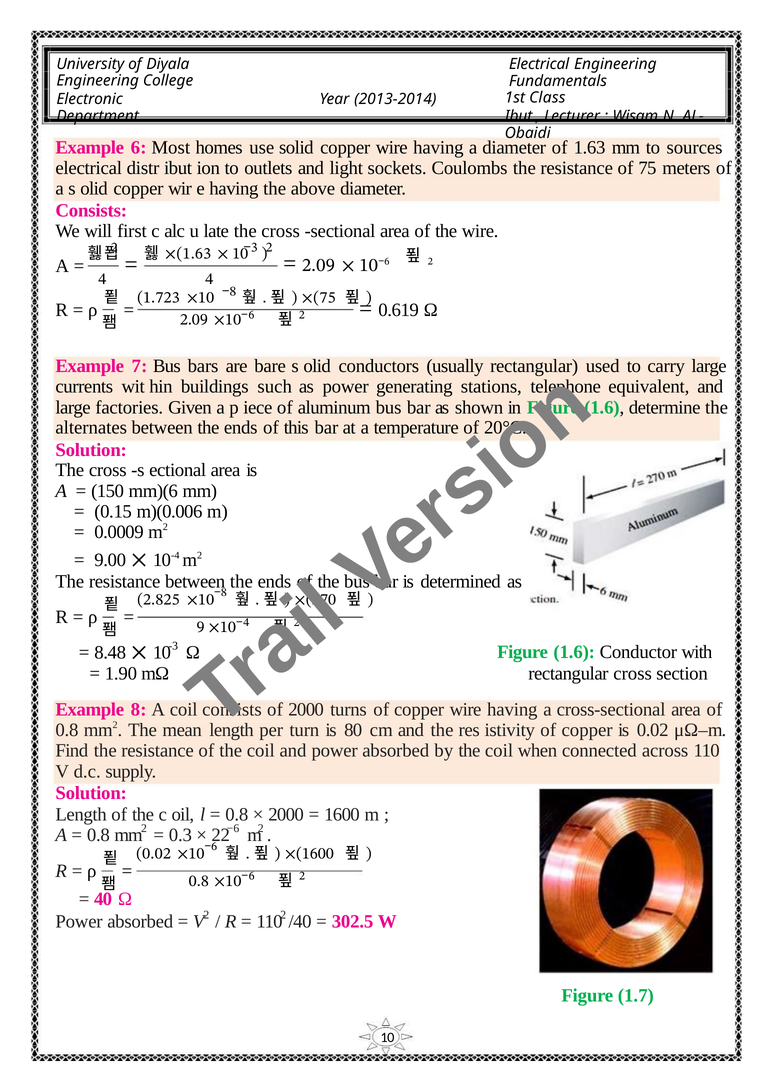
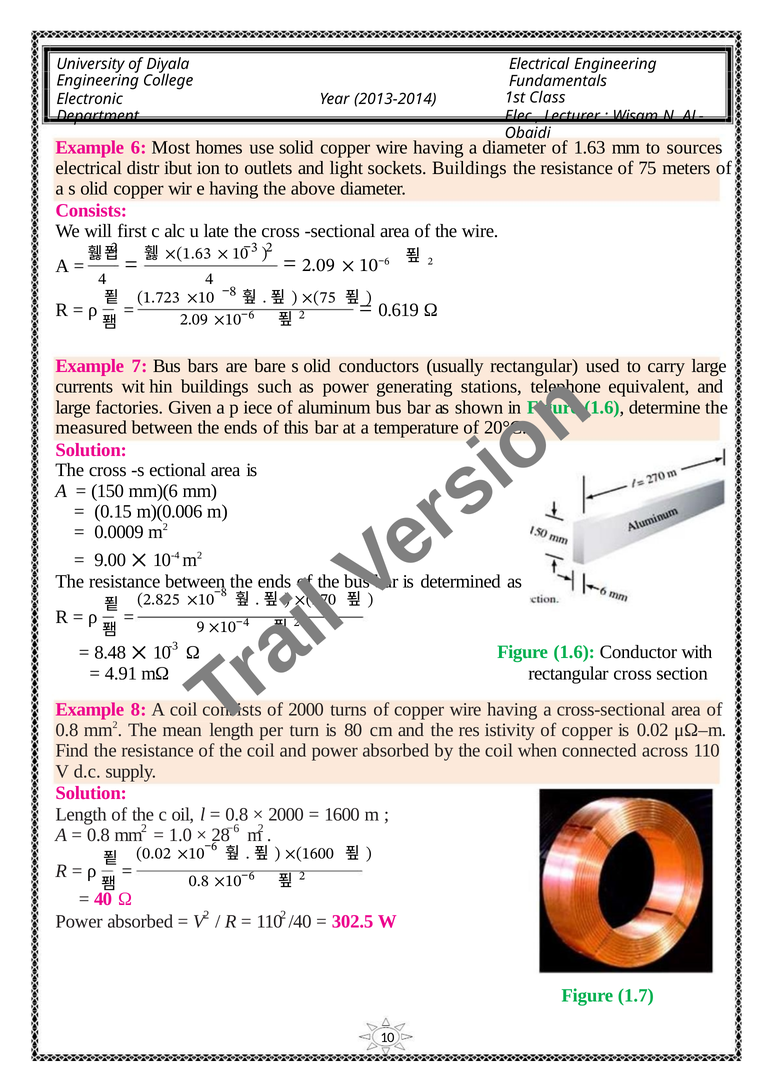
Ibut at (522, 116): Ibut -> Elec
sockets Coulombs: Coulombs -> Buildings
alternates: alternates -> measured
1.90: 1.90 -> 4.91
0.3: 0.3 -> 1.0
22: 22 -> 28
